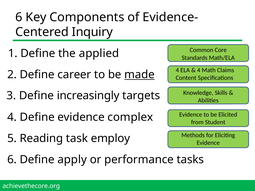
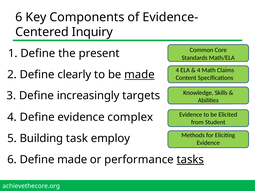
applied: applied -> present
career: career -> clearly
Reading: Reading -> Building
Define apply: apply -> made
tasks underline: none -> present
